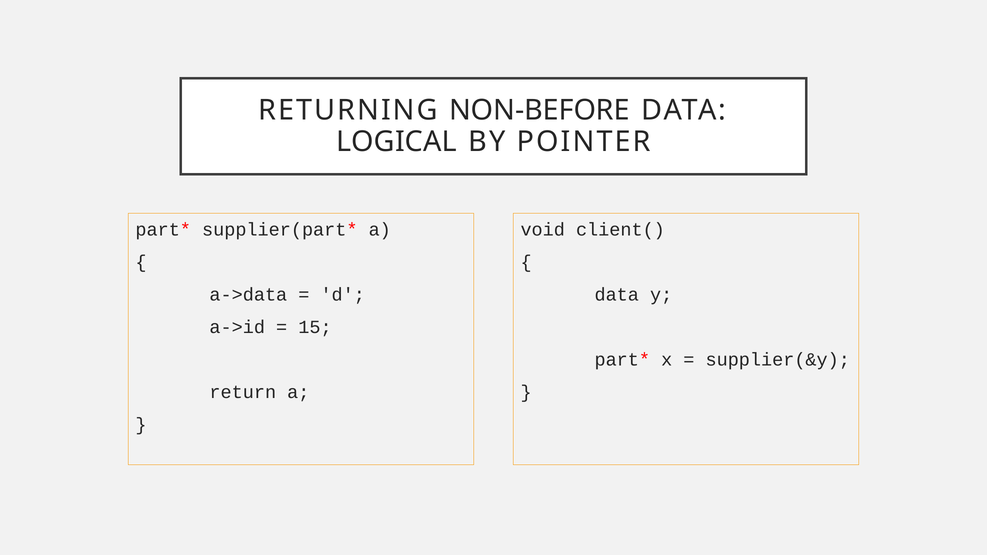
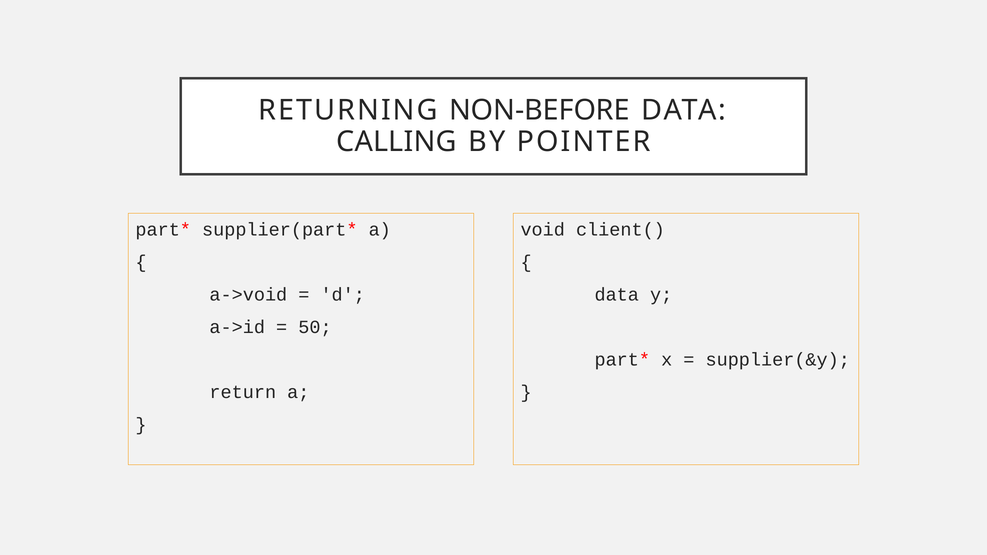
LOGICAL: LOGICAL -> CALLING
a->data: a->data -> a->void
15: 15 -> 50
